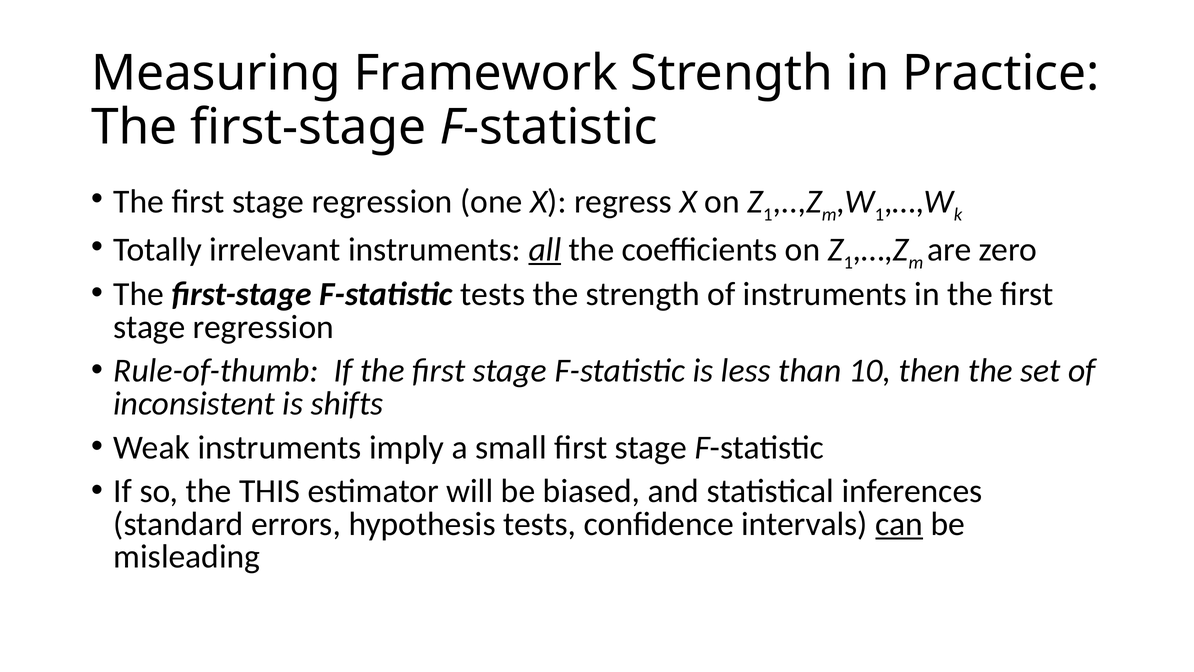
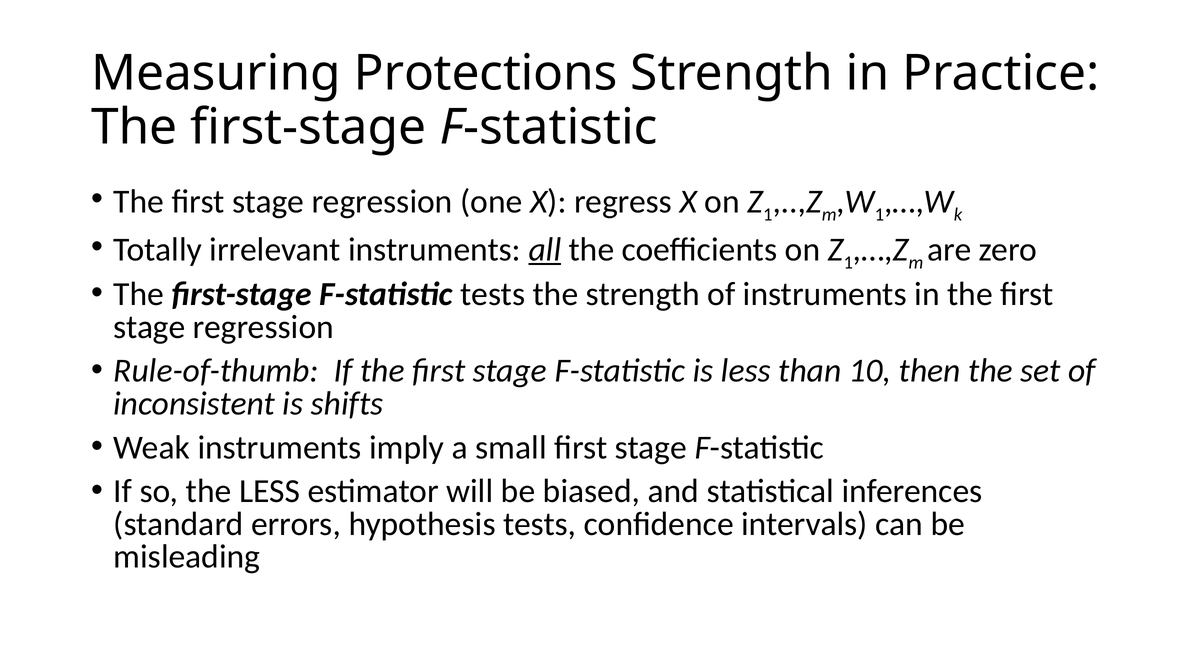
Framework: Framework -> Protections
the THIS: THIS -> LESS
can underline: present -> none
